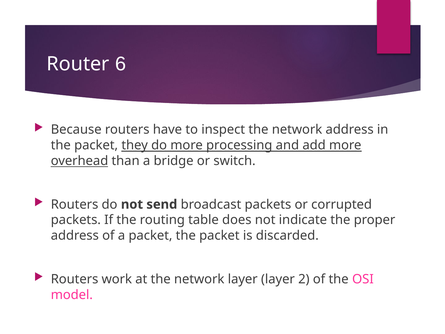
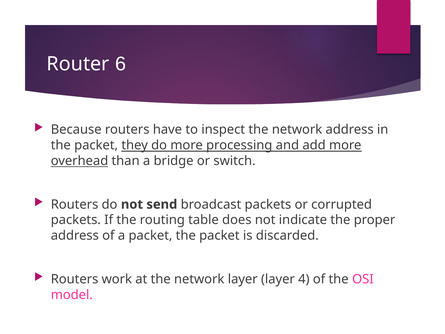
2: 2 -> 4
